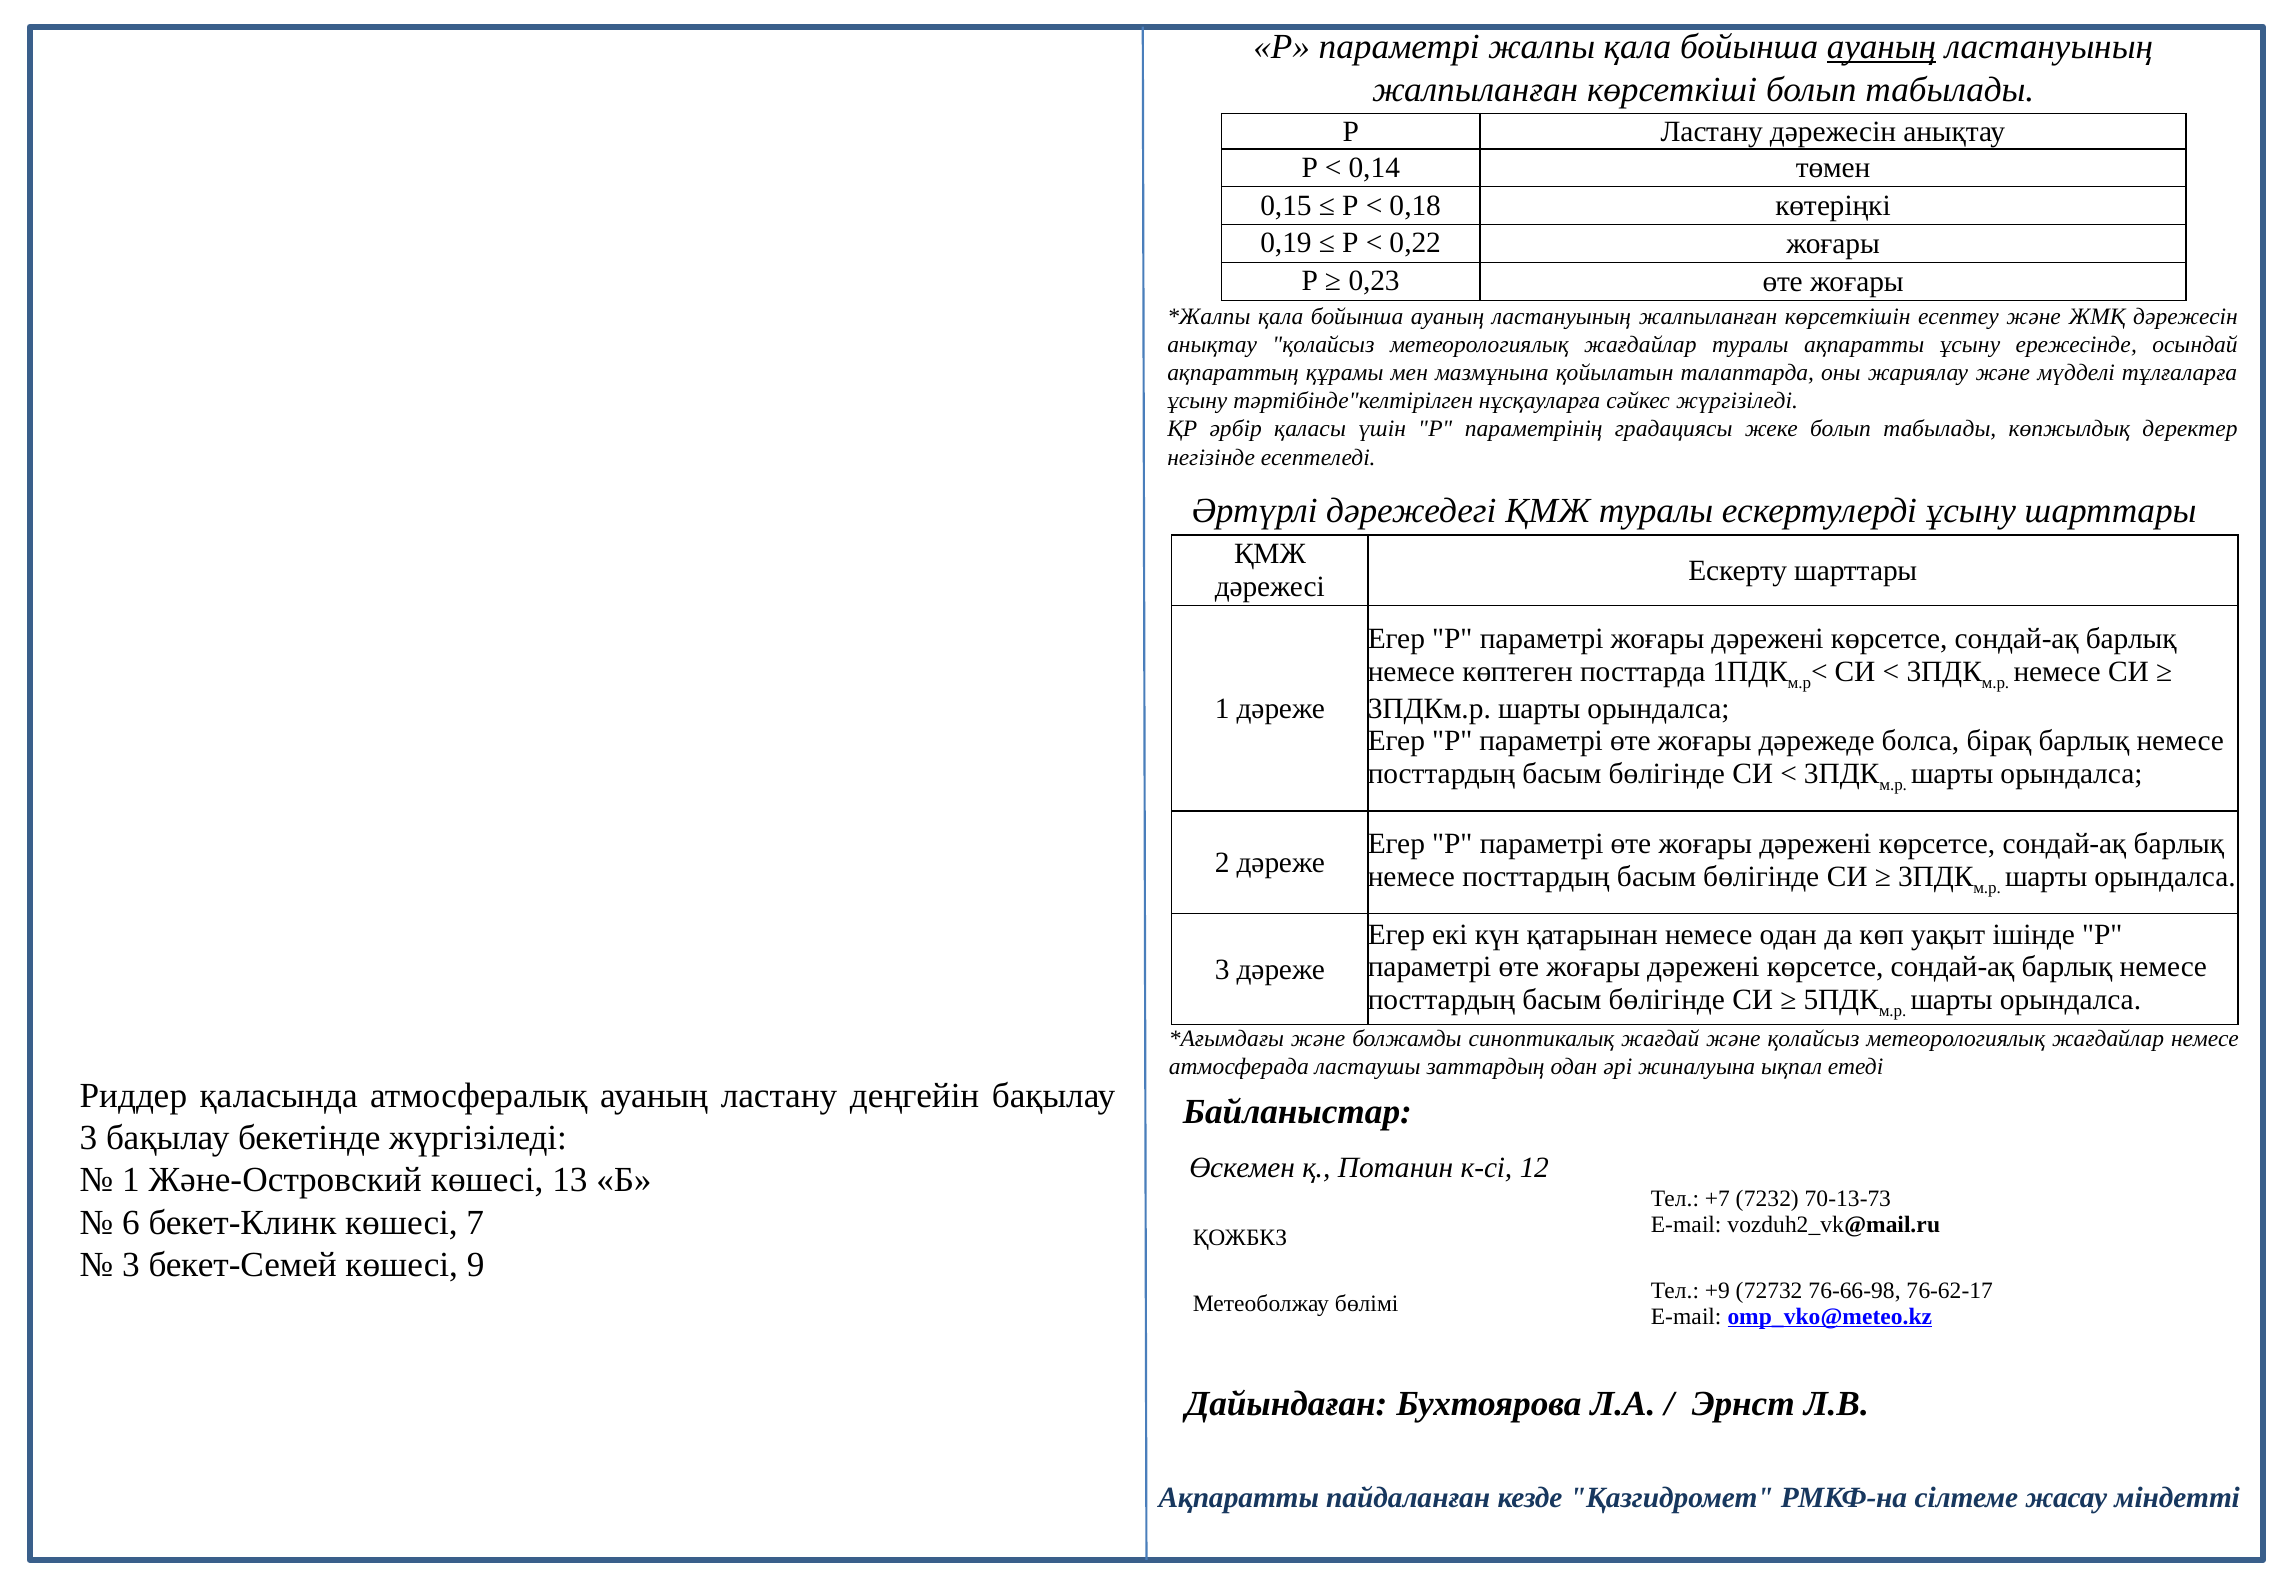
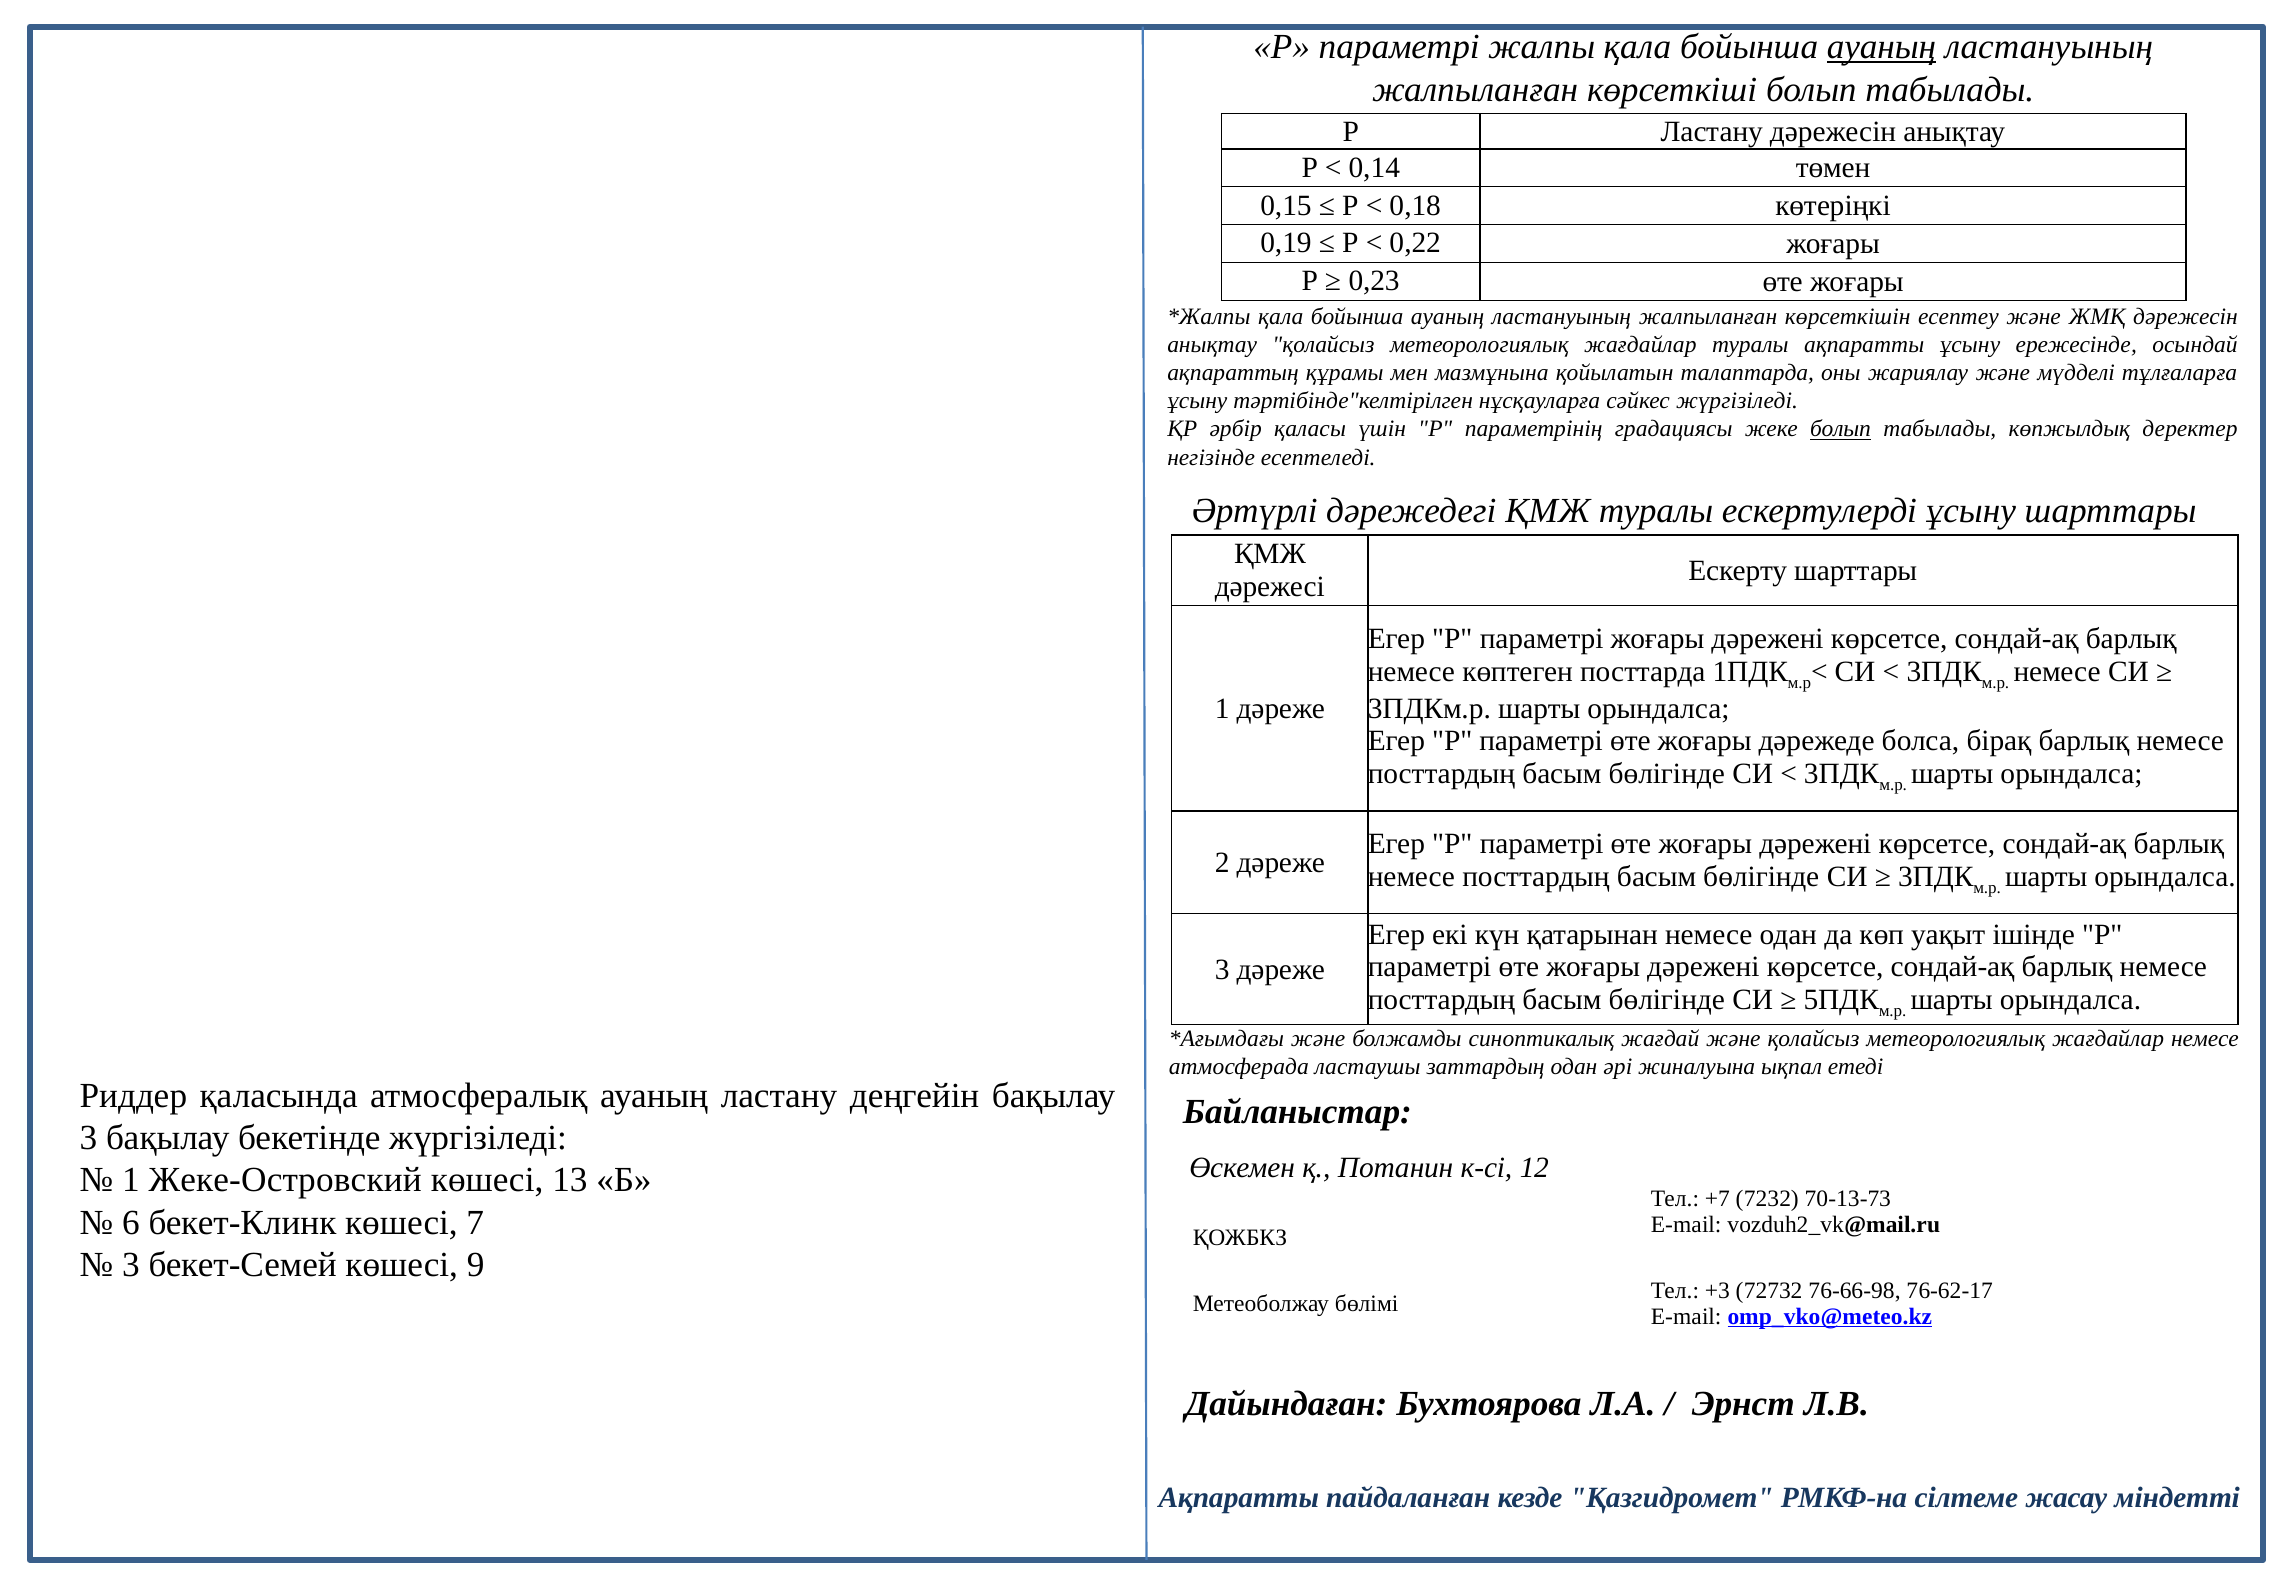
болып at (1840, 429) underline: none -> present
Және-Островский: Және-Островский -> Жеке-Островский
+9: +9 -> +3
